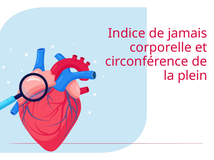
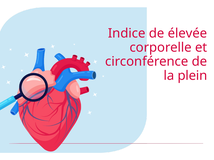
jamais: jamais -> élevée
